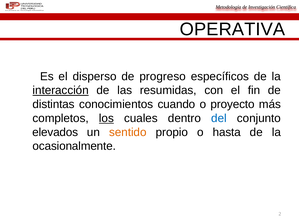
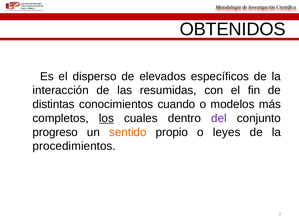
OPERATIVA: OPERATIVA -> OBTENIDOS
progreso: progreso -> elevados
interacción underline: present -> none
proyecto: proyecto -> modelos
del colour: blue -> purple
elevados: elevados -> progreso
hasta: hasta -> leyes
ocasionalmente: ocasionalmente -> procedimientos
